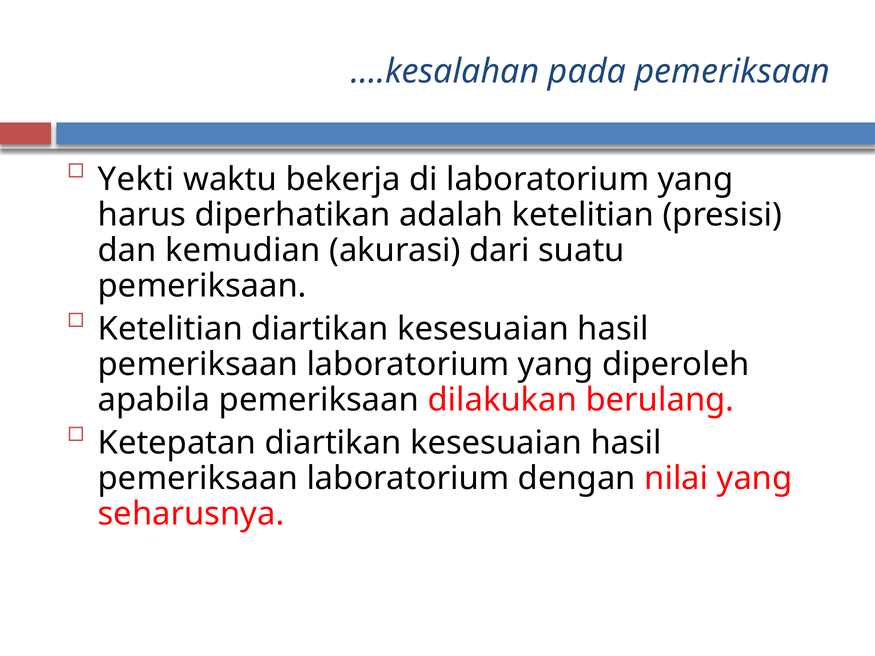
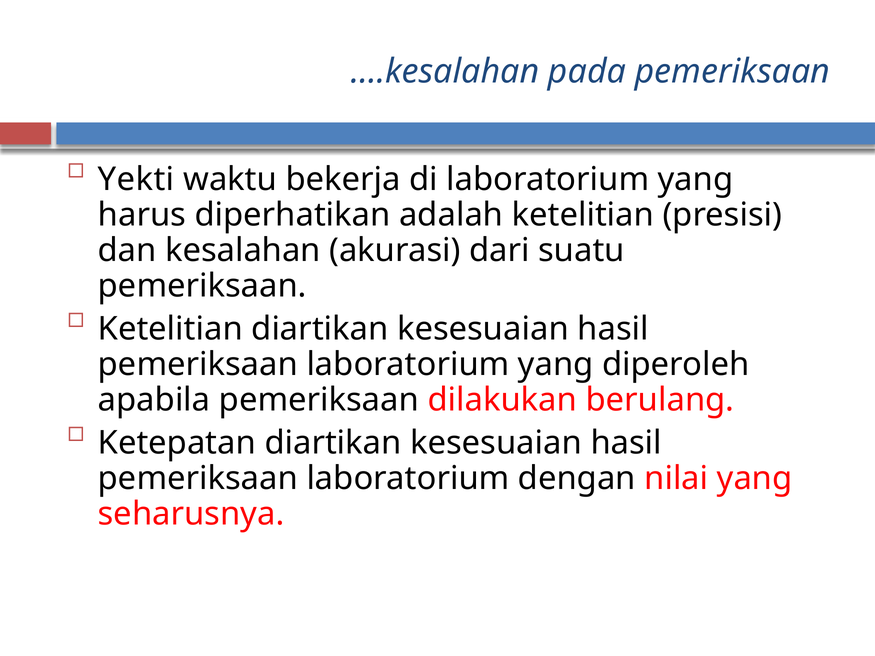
kemudian: kemudian -> kesalahan
